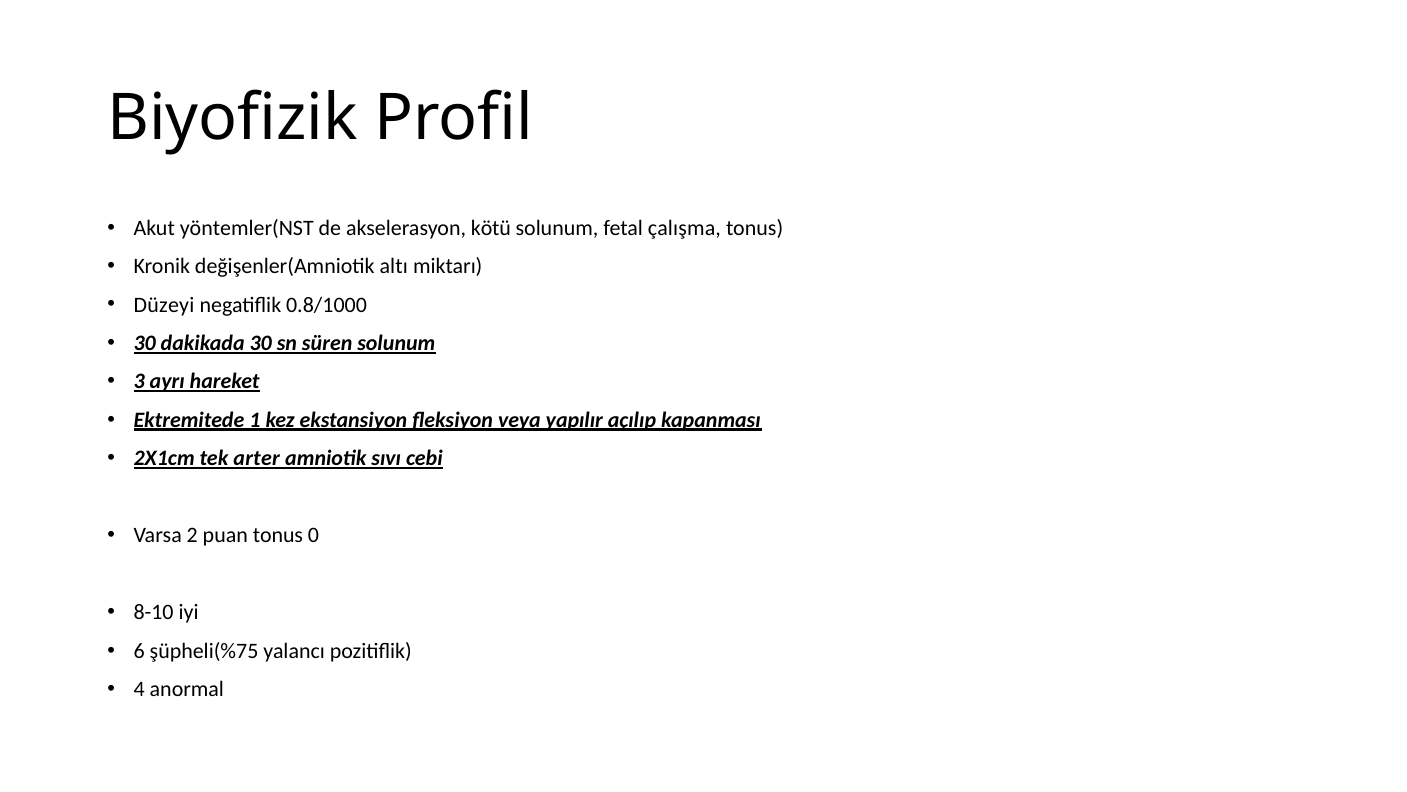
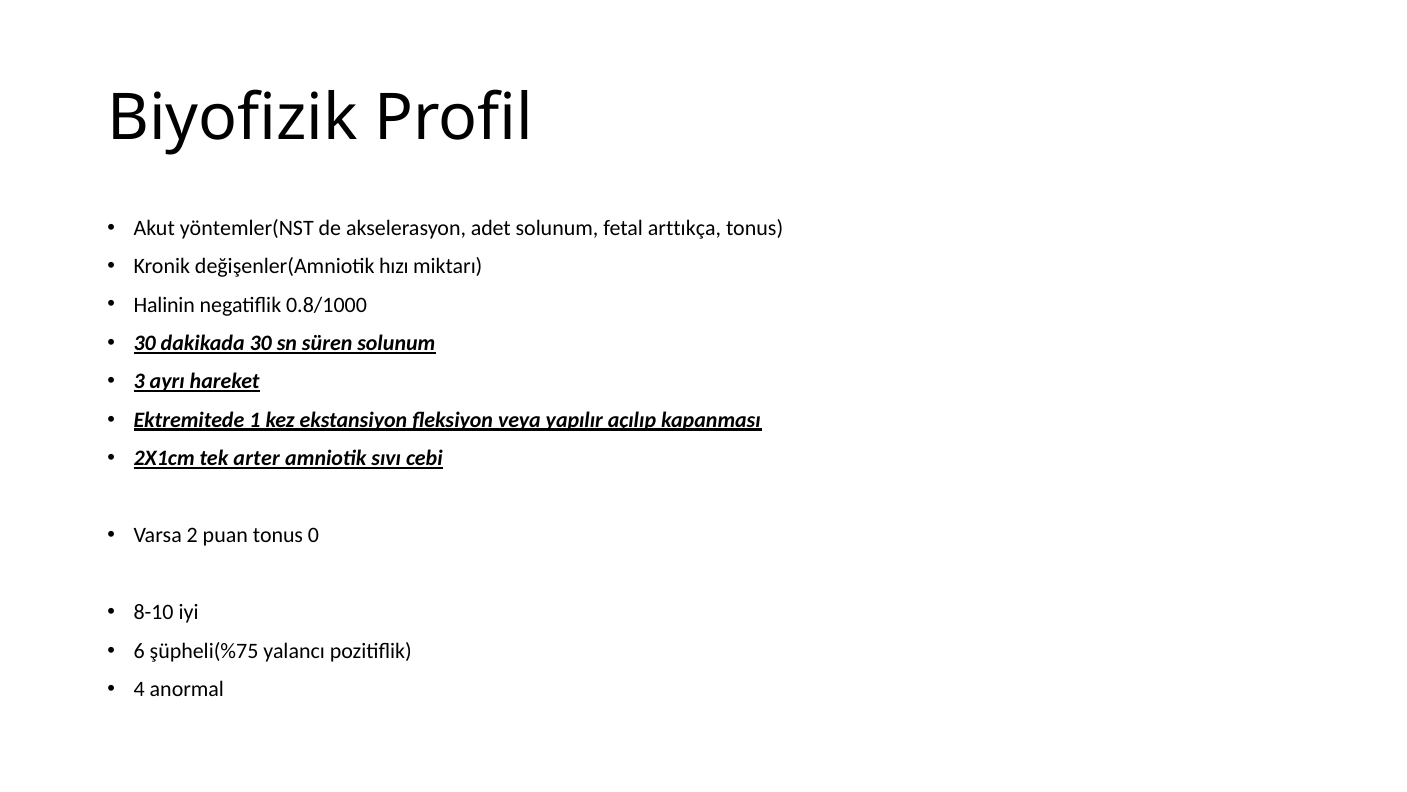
kötü: kötü -> adet
çalışma: çalışma -> arttıkça
altı: altı -> hızı
Düzeyi: Düzeyi -> Halinin
